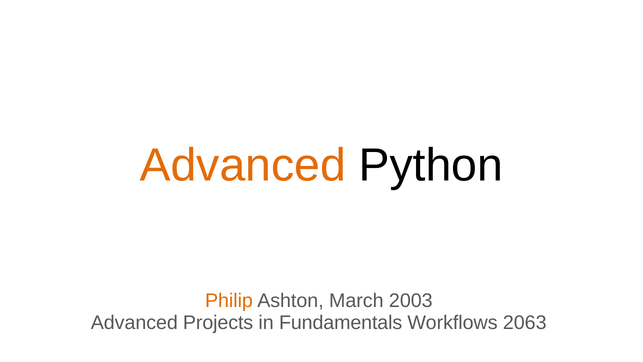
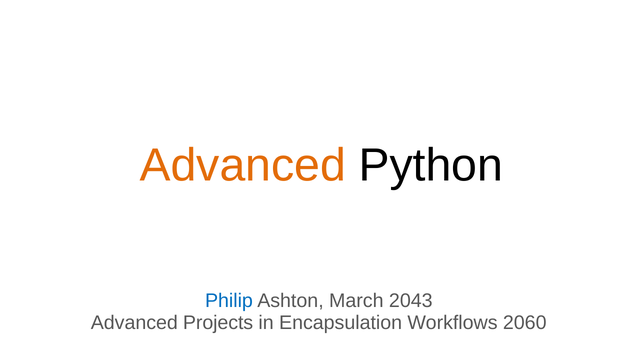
Philip colour: orange -> blue
2003: 2003 -> 2043
Fundamentals: Fundamentals -> Encapsulation
2063: 2063 -> 2060
